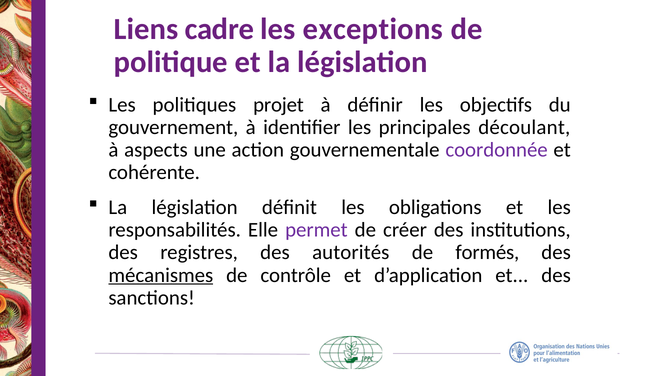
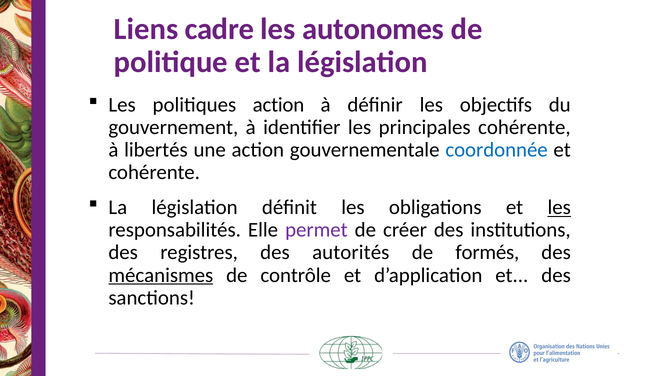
exceptions: exceptions -> autonomes
politiques projet: projet -> action
principales découlant: découlant -> cohérente
aspects: aspects -> libertés
coordonnée colour: purple -> blue
les at (559, 208) underline: none -> present
